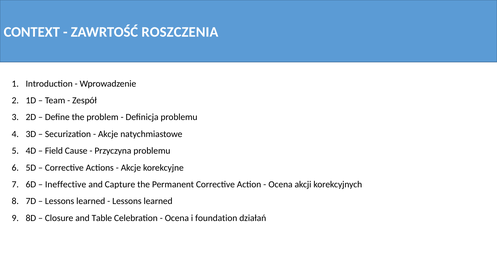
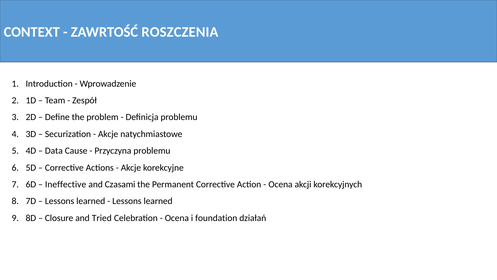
Field: Field -> Data
Capture: Capture -> Czasami
Table: Table -> Tried
